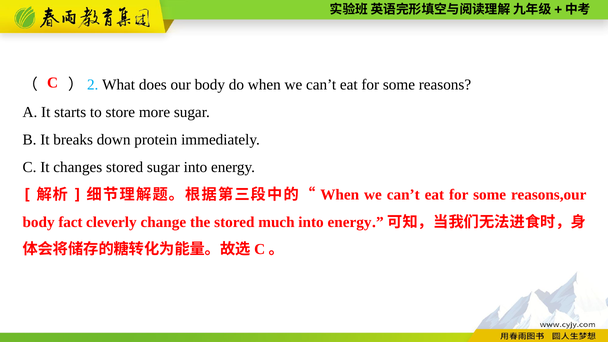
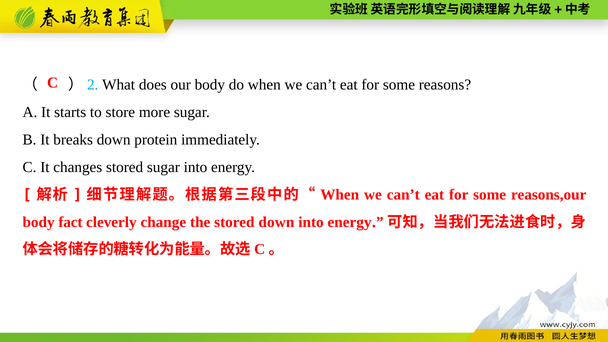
stored much: much -> down
